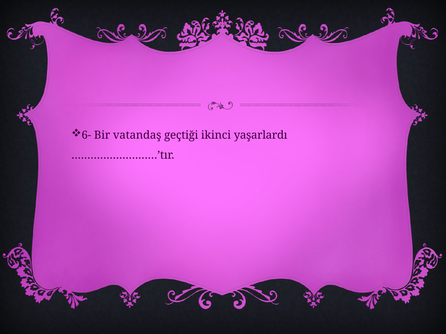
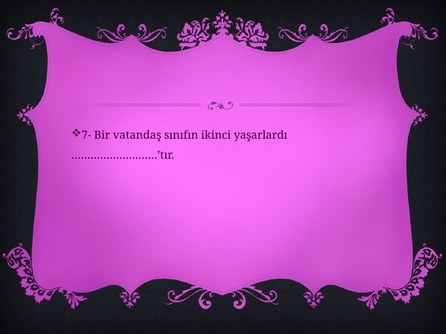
6-: 6- -> 7-
geçtiği: geçtiği -> sınıfın
